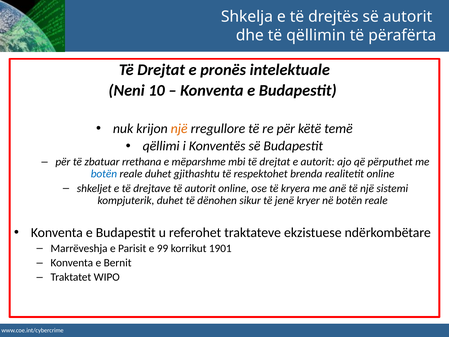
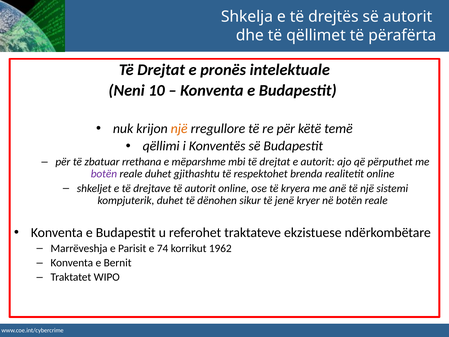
qëllimin: qëllimin -> qëllimet
botën at (104, 174) colour: blue -> purple
99: 99 -> 74
1901: 1901 -> 1962
